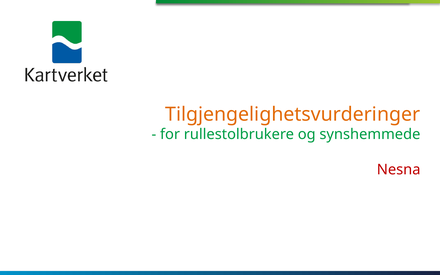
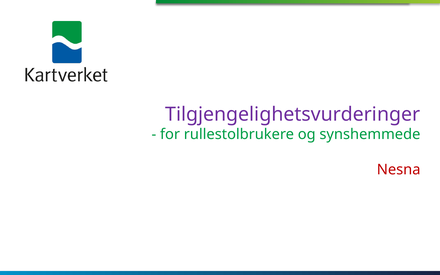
Tilgjengelighetsvurderinger colour: orange -> purple
